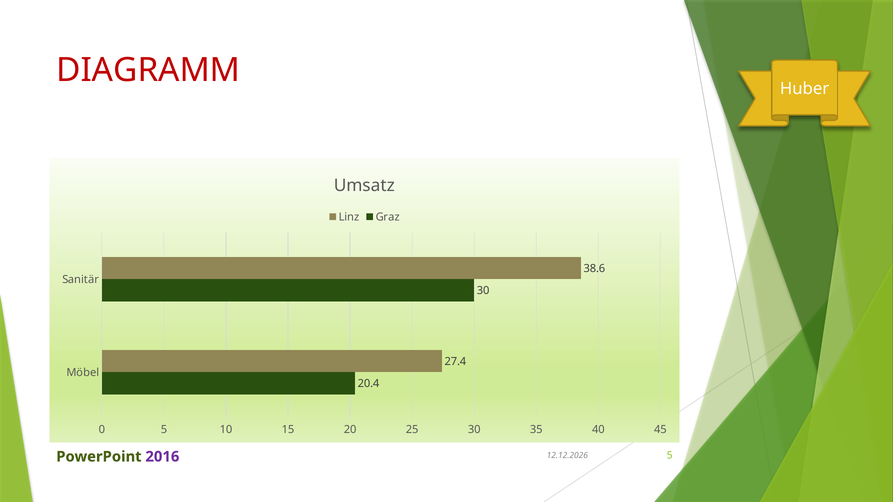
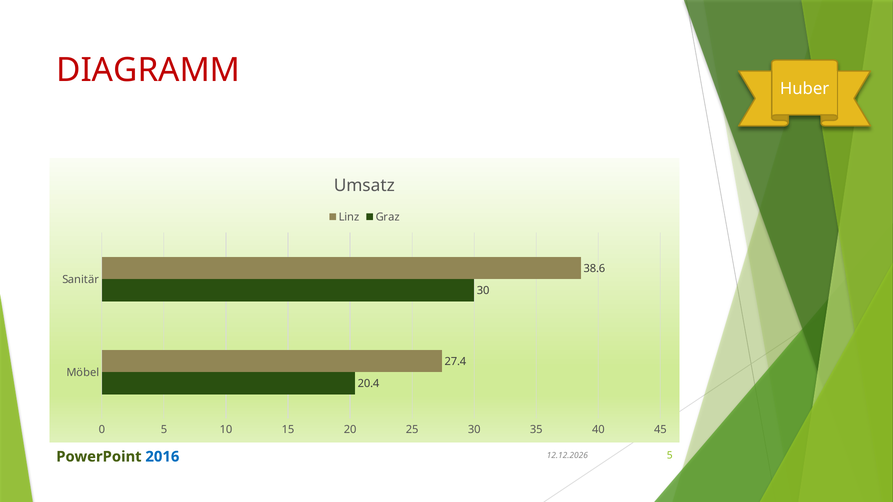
2016 colour: purple -> blue
